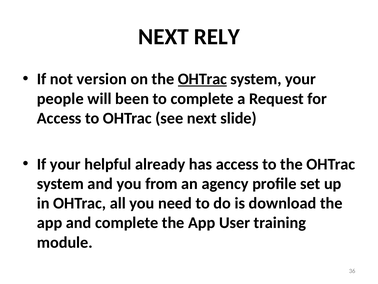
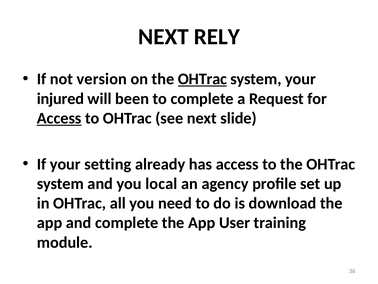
people: people -> injured
Access at (59, 118) underline: none -> present
helpful: helpful -> setting
from: from -> local
